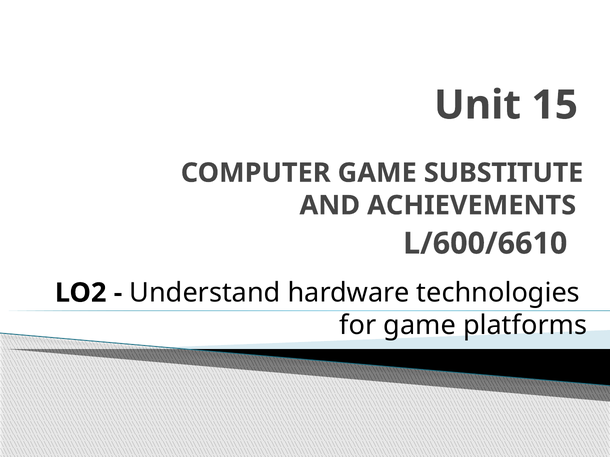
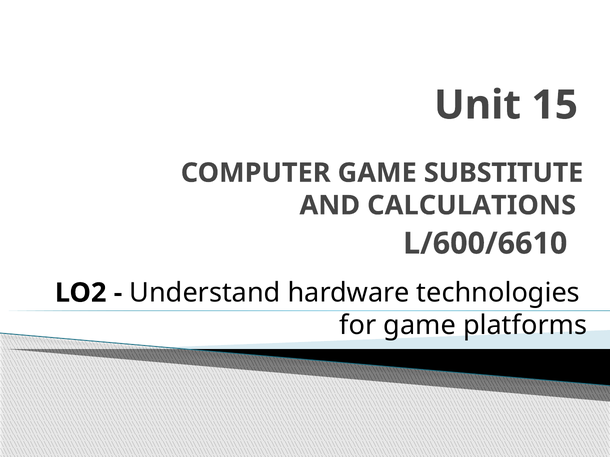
ACHIEVEMENTS: ACHIEVEMENTS -> CALCULATIONS
